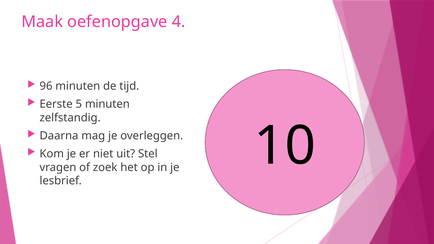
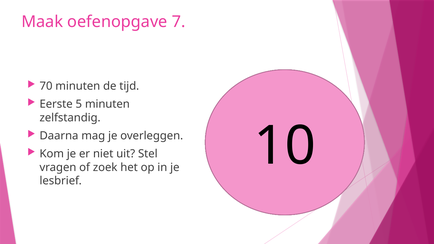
4: 4 -> 7
96: 96 -> 70
